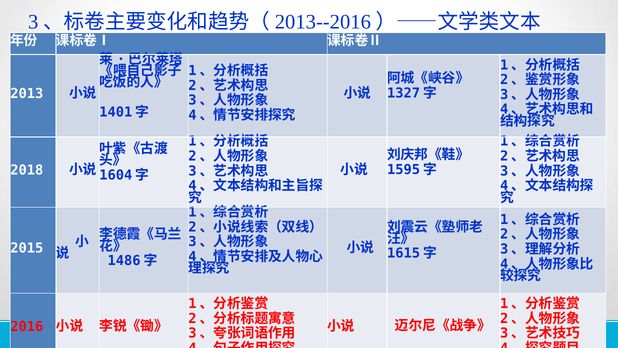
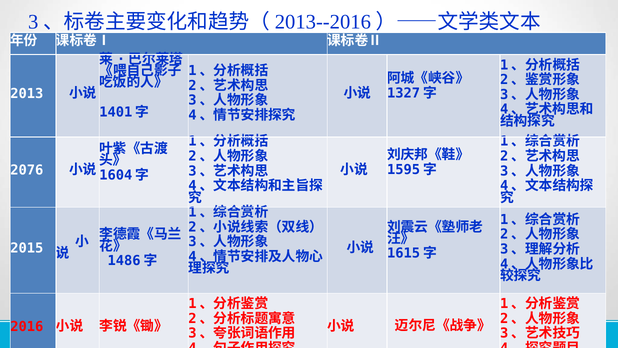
2018: 2018 -> 2076
